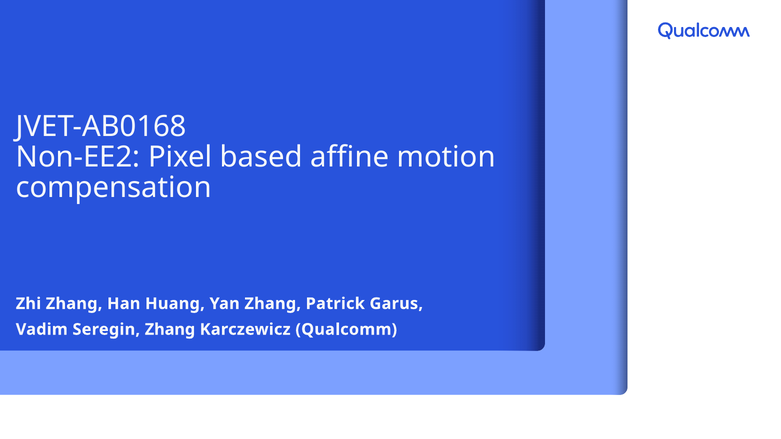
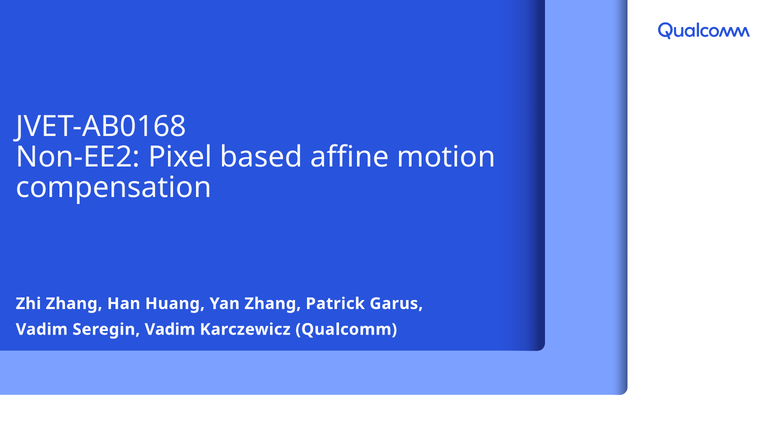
Seregin Zhang: Zhang -> Vadim
